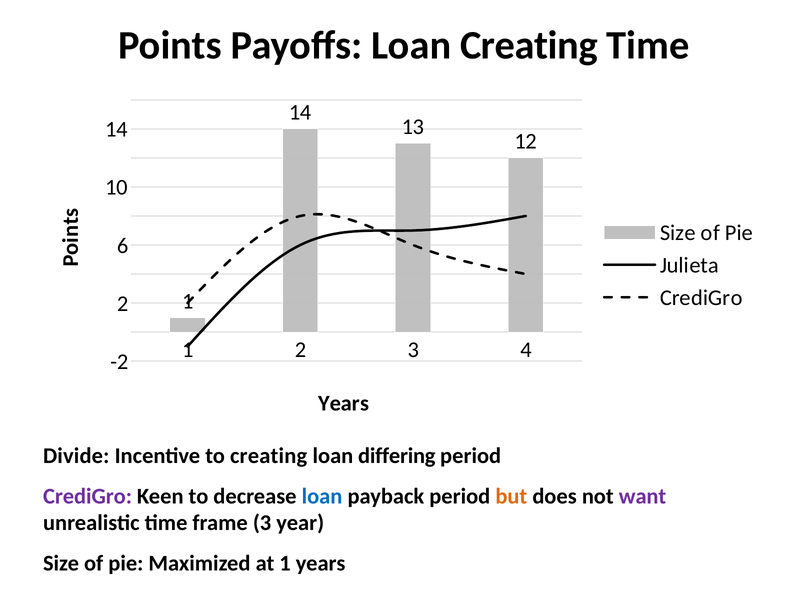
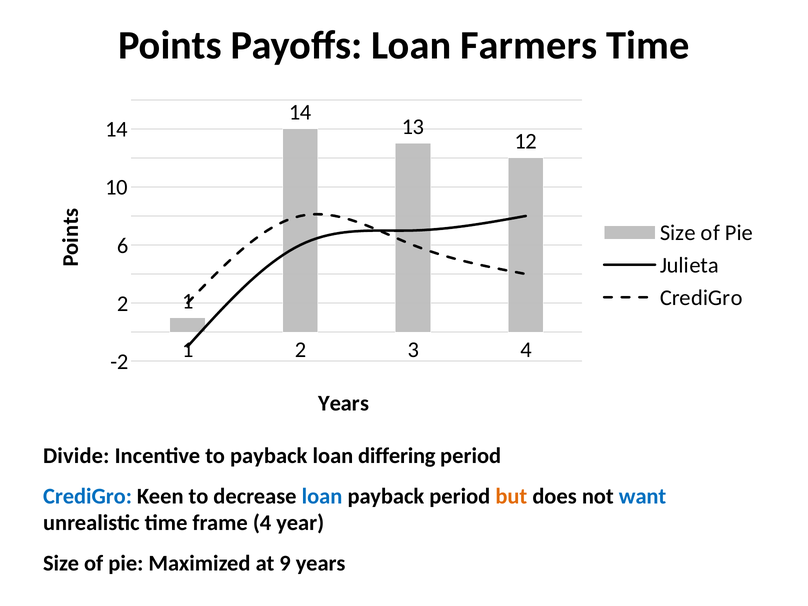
Loan Creating: Creating -> Farmers
to creating: creating -> payback
CrediGro at (87, 496) colour: purple -> blue
want colour: purple -> blue
frame 3: 3 -> 4
at 1: 1 -> 9
